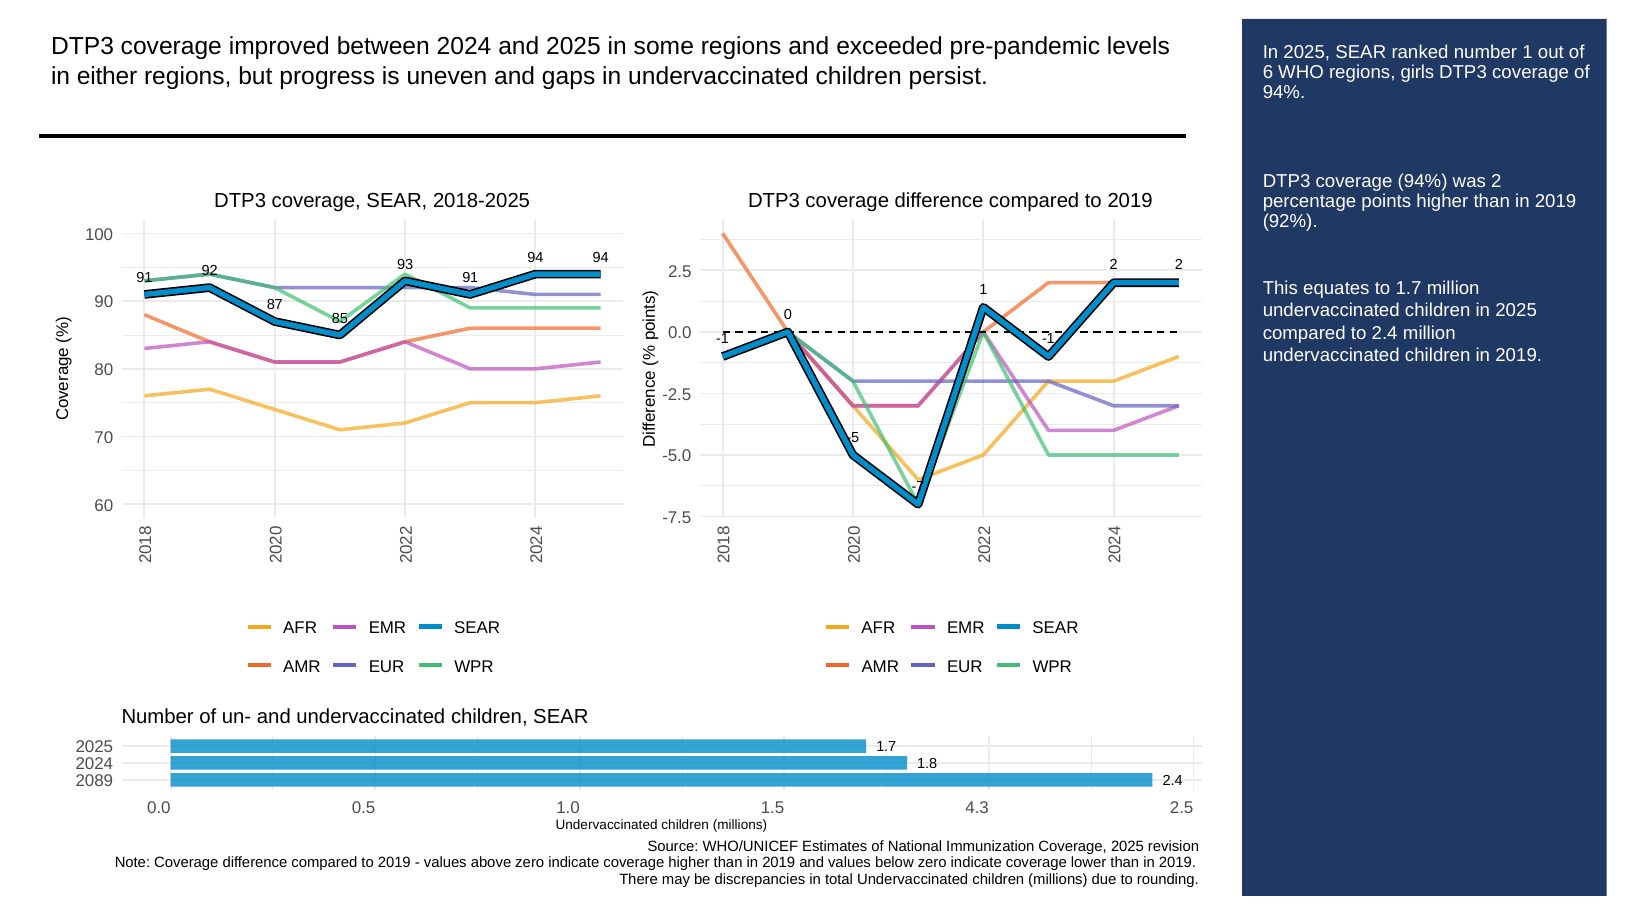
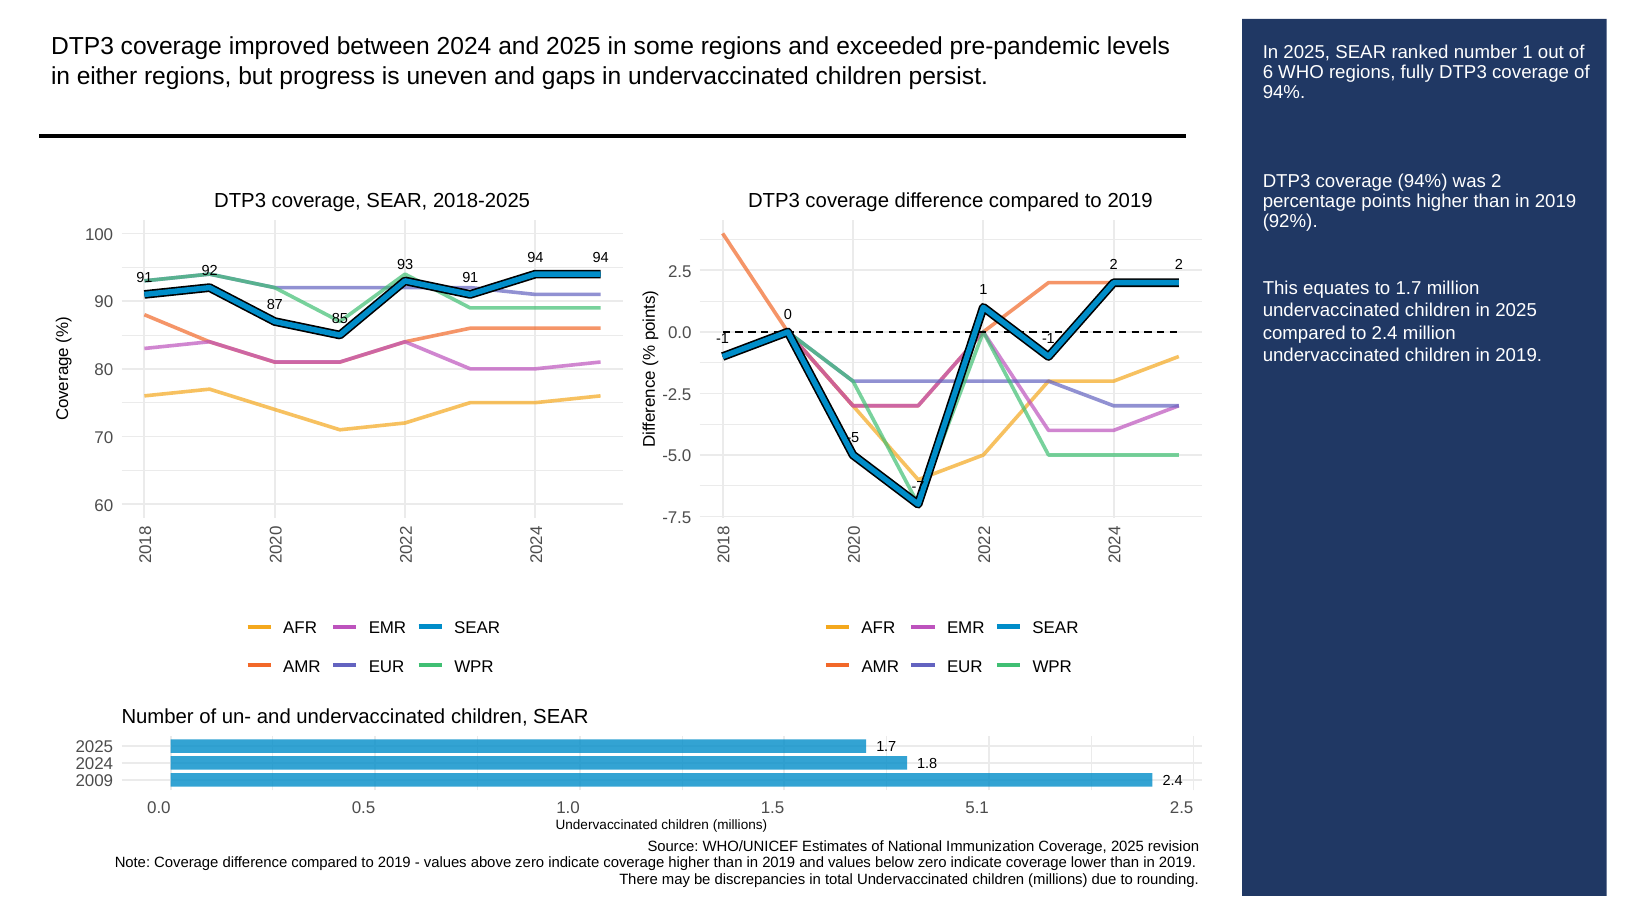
girls: girls -> fully
2089: 2089 -> 2009
4.3: 4.3 -> 5.1
